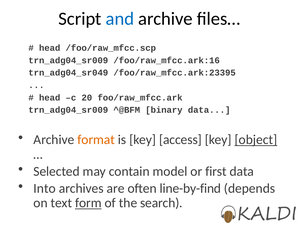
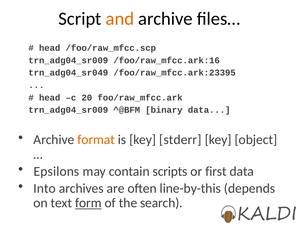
and colour: blue -> orange
access: access -> stderr
object underline: present -> none
Selected: Selected -> Epsilons
model: model -> scripts
line-by-find: line-by-find -> line-by-this
